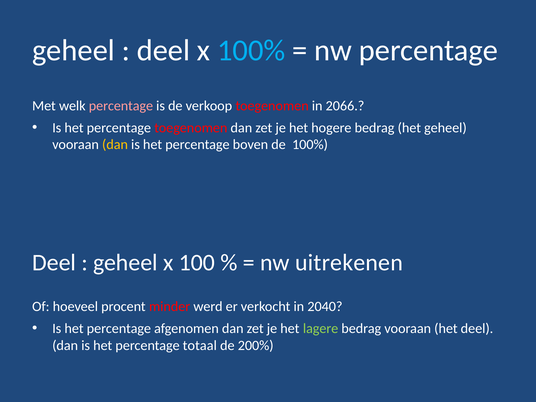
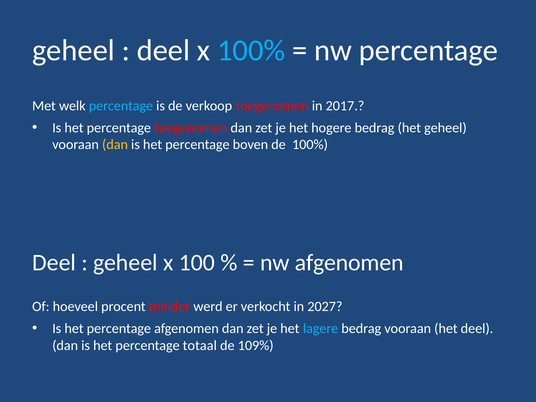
percentage at (121, 106) colour: pink -> light blue
2066: 2066 -> 2017
nw uitrekenen: uitrekenen -> afgenomen
2040: 2040 -> 2027
lagere colour: light green -> light blue
200%: 200% -> 109%
